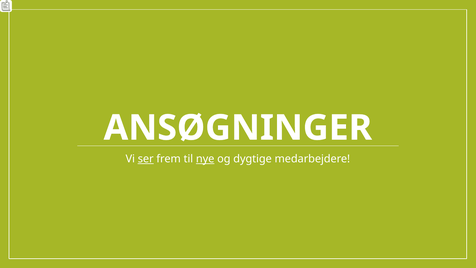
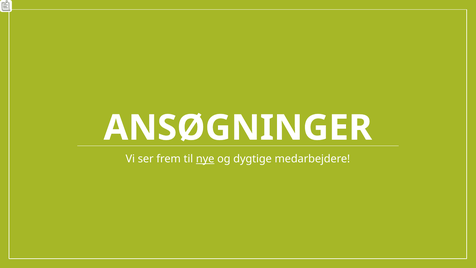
ser underline: present -> none
